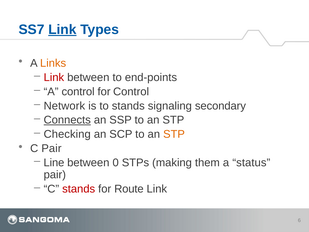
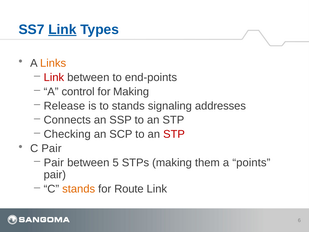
for Control: Control -> Making
Network: Network -> Release
secondary: secondary -> addresses
Connects underline: present -> none
STP at (174, 134) colour: orange -> red
Line at (54, 163): Line -> Pair
0: 0 -> 5
status: status -> points
stands at (79, 189) colour: red -> orange
